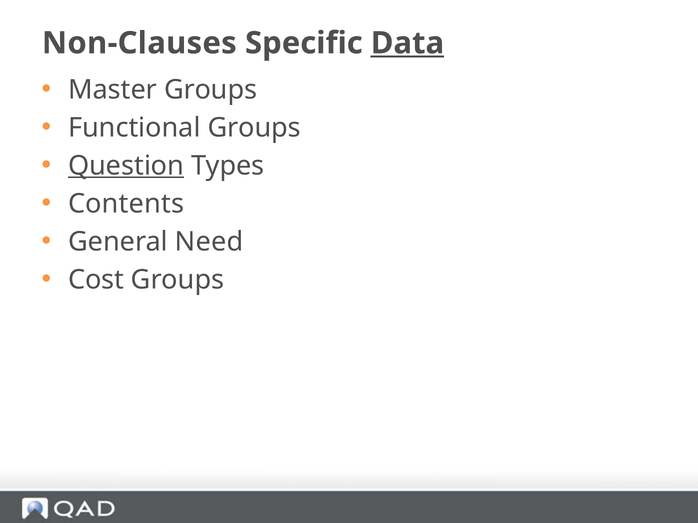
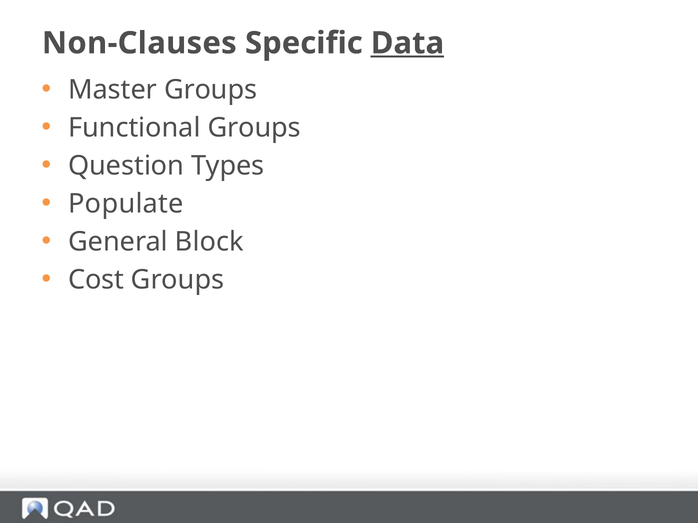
Question underline: present -> none
Contents: Contents -> Populate
Need: Need -> Block
